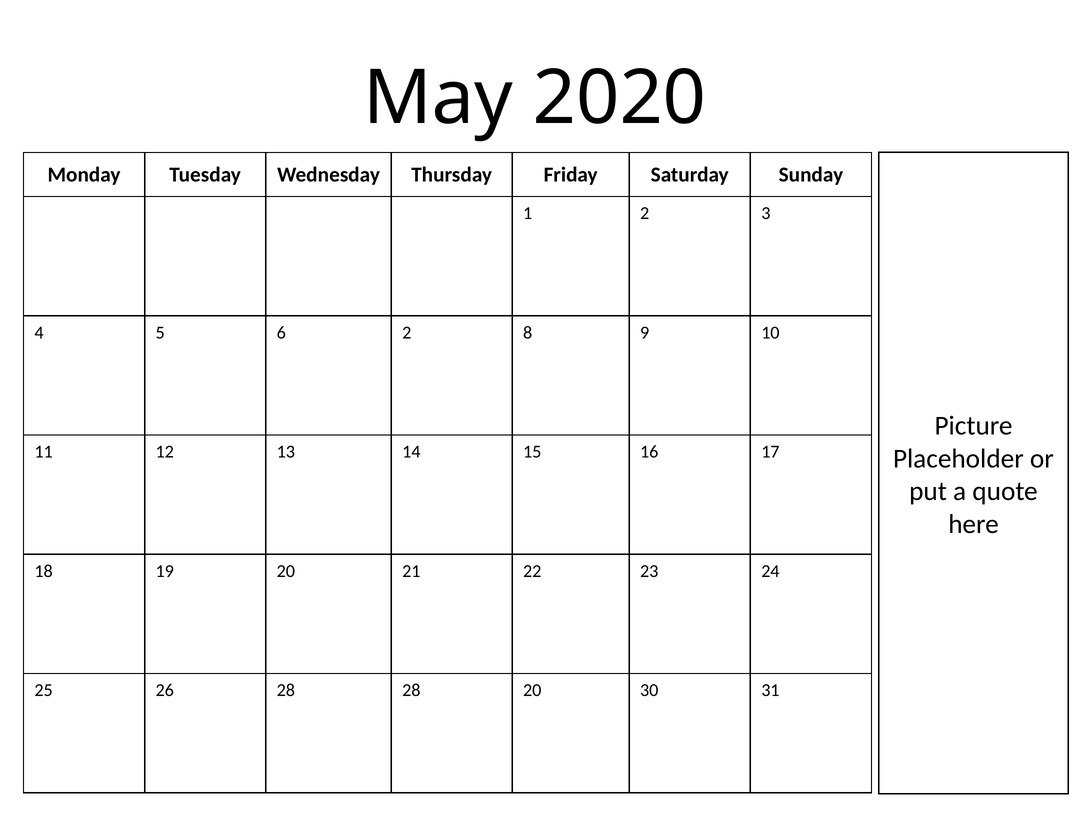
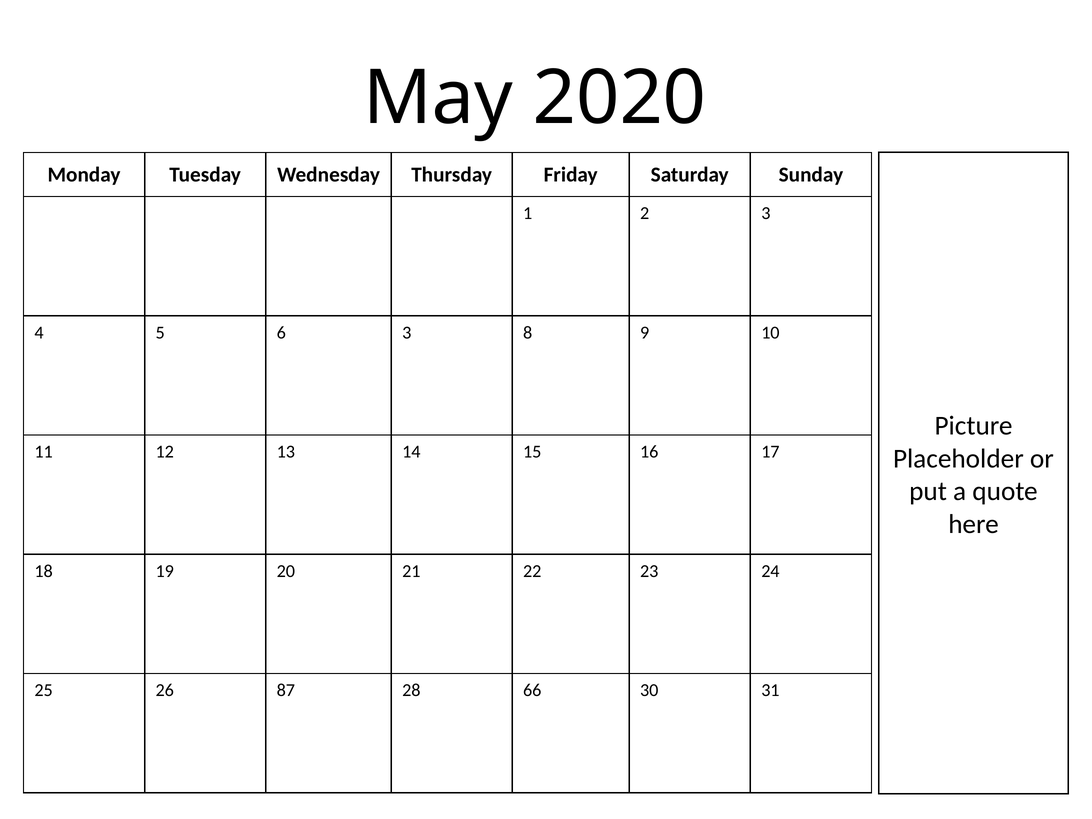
6 2: 2 -> 3
26 28: 28 -> 87
28 20: 20 -> 66
